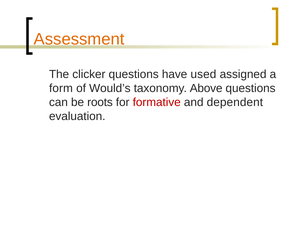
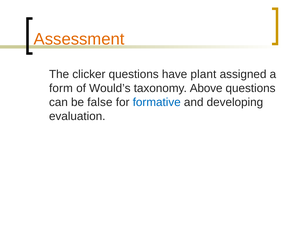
used: used -> plant
roots: roots -> false
formative colour: red -> blue
dependent: dependent -> developing
